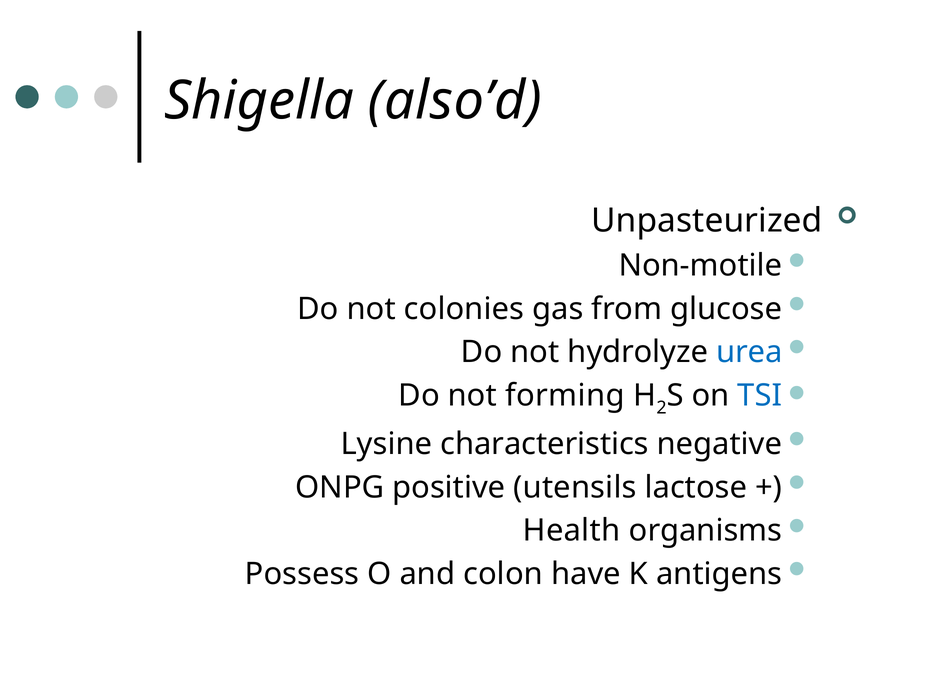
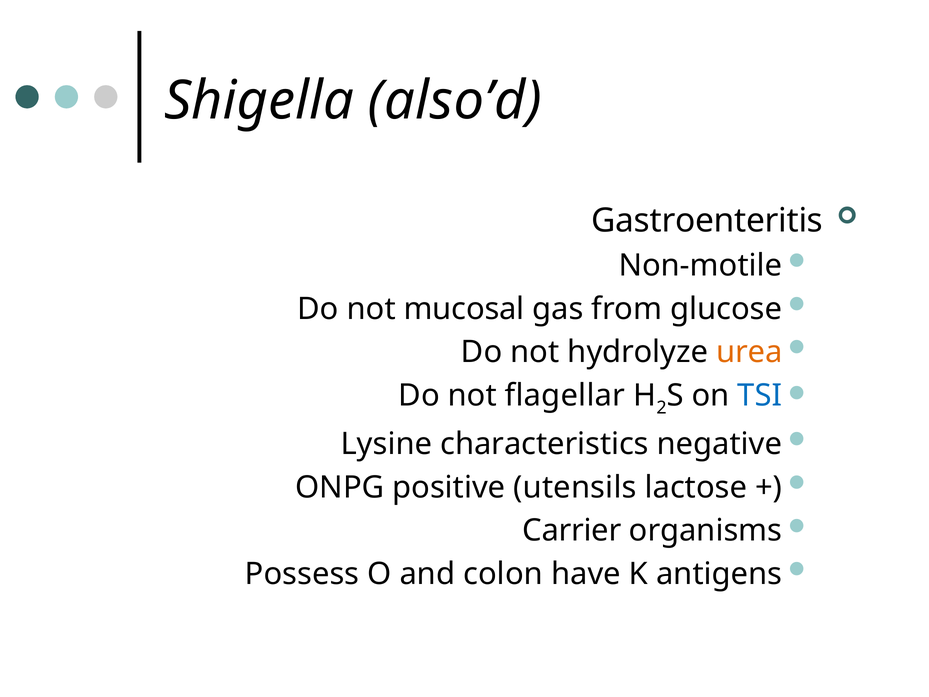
Unpasteurized: Unpasteurized -> Gastroenteritis
colonies: colonies -> mucosal
urea colour: blue -> orange
forming: forming -> flagellar
Health: Health -> Carrier
